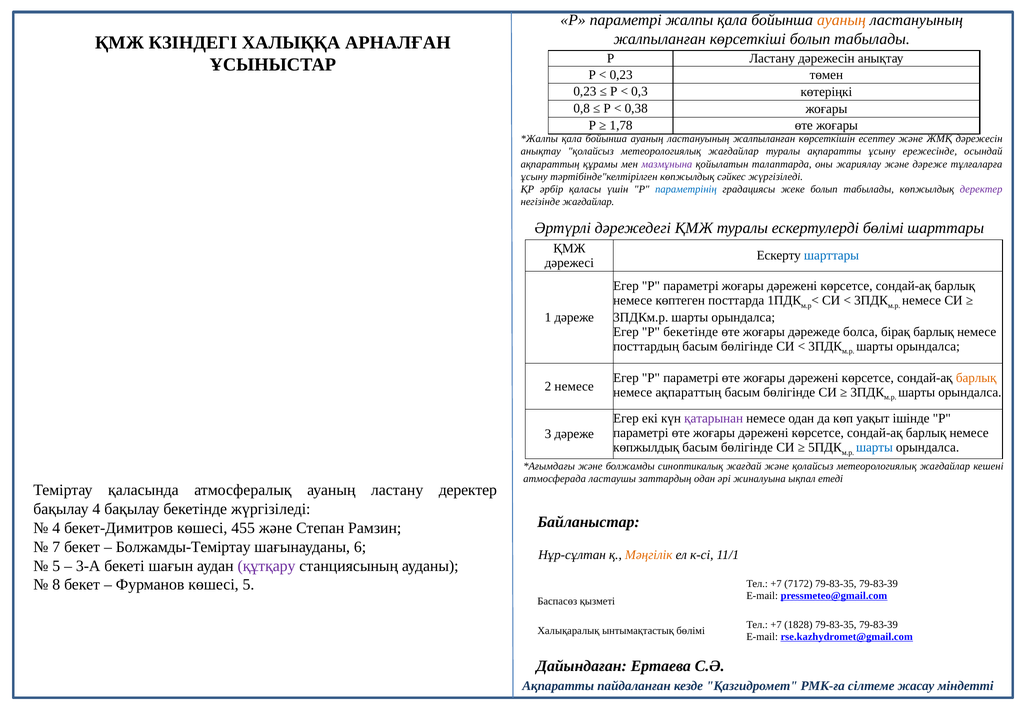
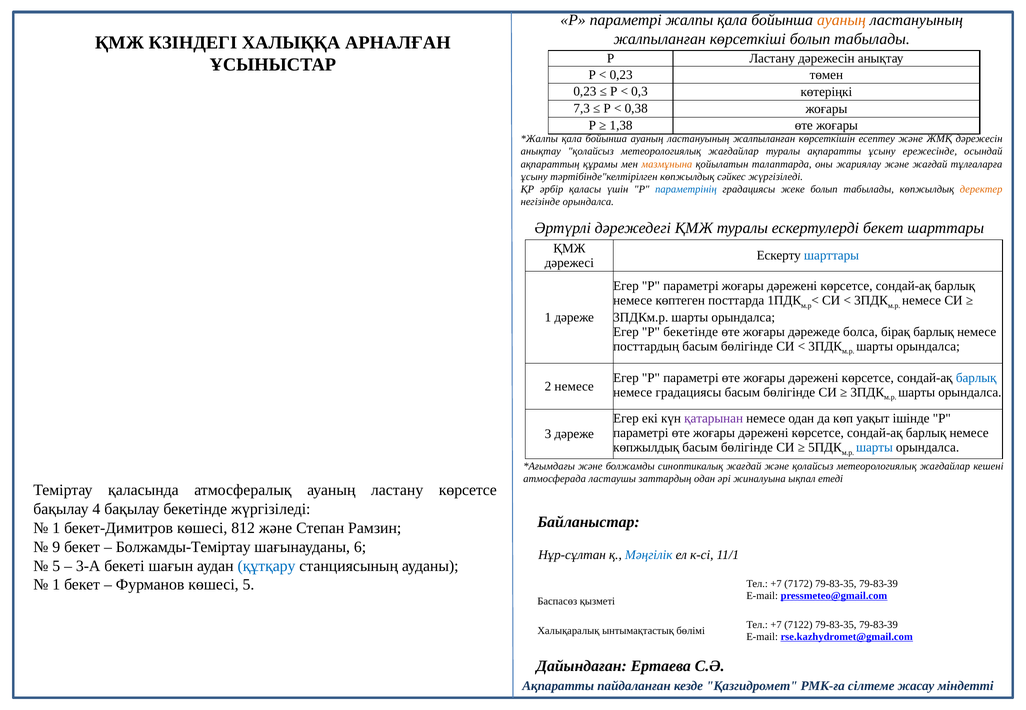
0,8: 0,8 -> 7,3
1,78: 1,78 -> 1,38
мазмұнына colour: purple -> orange
және дәреже: дәреже -> жағдай
деректер at (981, 189) colour: purple -> orange
негізінде жағдайлар: жағдайлар -> орындалса
ескертулерді бөлімі: бөлімі -> бекет
барлық at (976, 378) colour: orange -> blue
немесе ақпараттың: ақпараттың -> градациясы
ластану деректер: деректер -> көрсетсе
4 at (56, 528): 4 -> 1
455: 455 -> 812
7: 7 -> 9
Мәңгілік colour: orange -> blue
құтқару colour: purple -> blue
8 at (56, 585): 8 -> 1
1828: 1828 -> 7122
